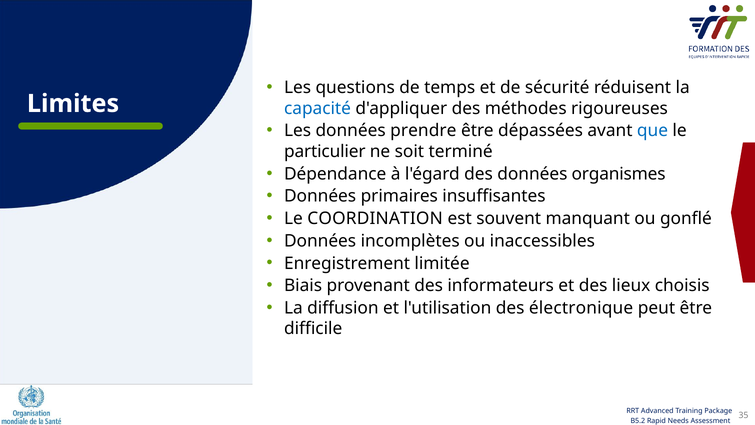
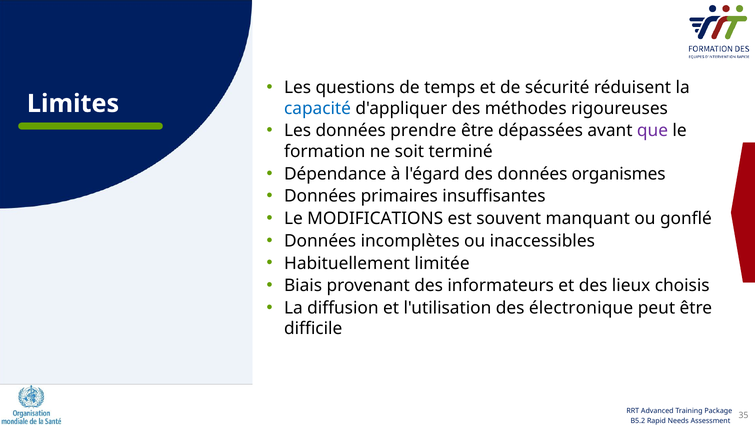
que colour: blue -> purple
particulier: particulier -> formation
COORDINATION: COORDINATION -> MODIFICATIONS
Enregistrement: Enregistrement -> Habituellement
